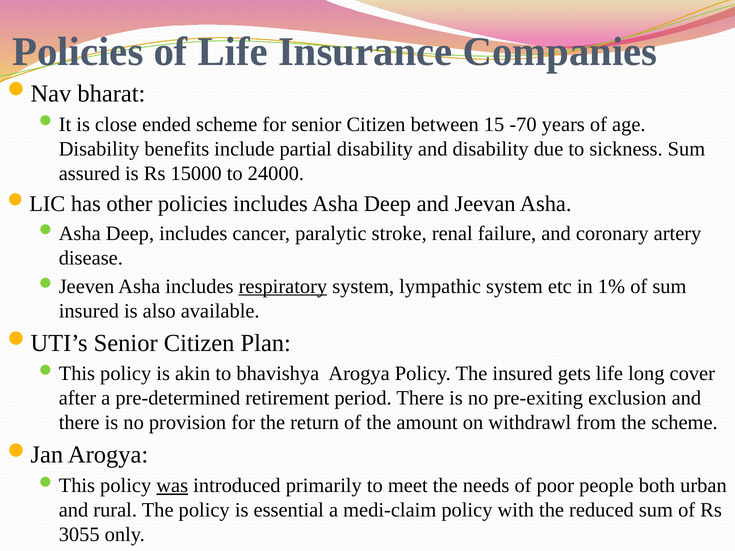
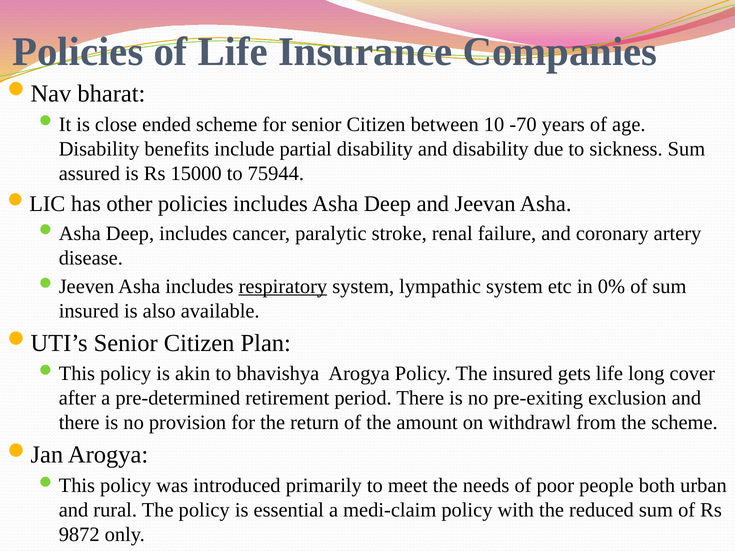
15: 15 -> 10
24000: 24000 -> 75944
1%: 1% -> 0%
was underline: present -> none
3055: 3055 -> 9872
